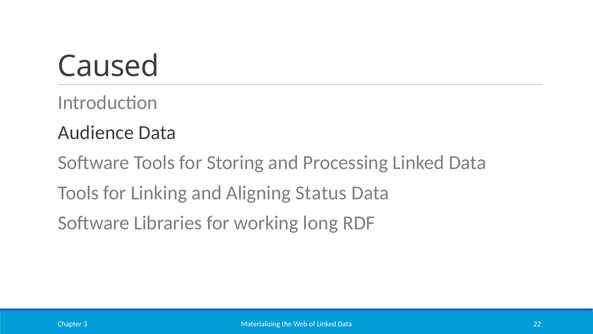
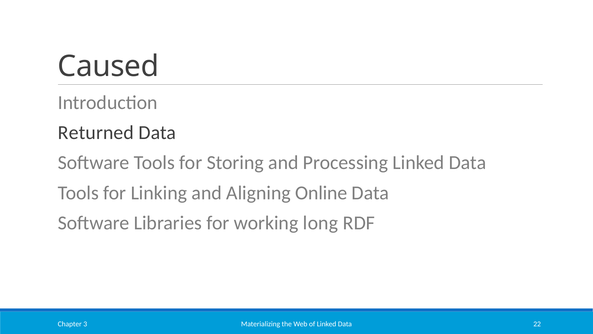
Audience: Audience -> Returned
Status: Status -> Online
